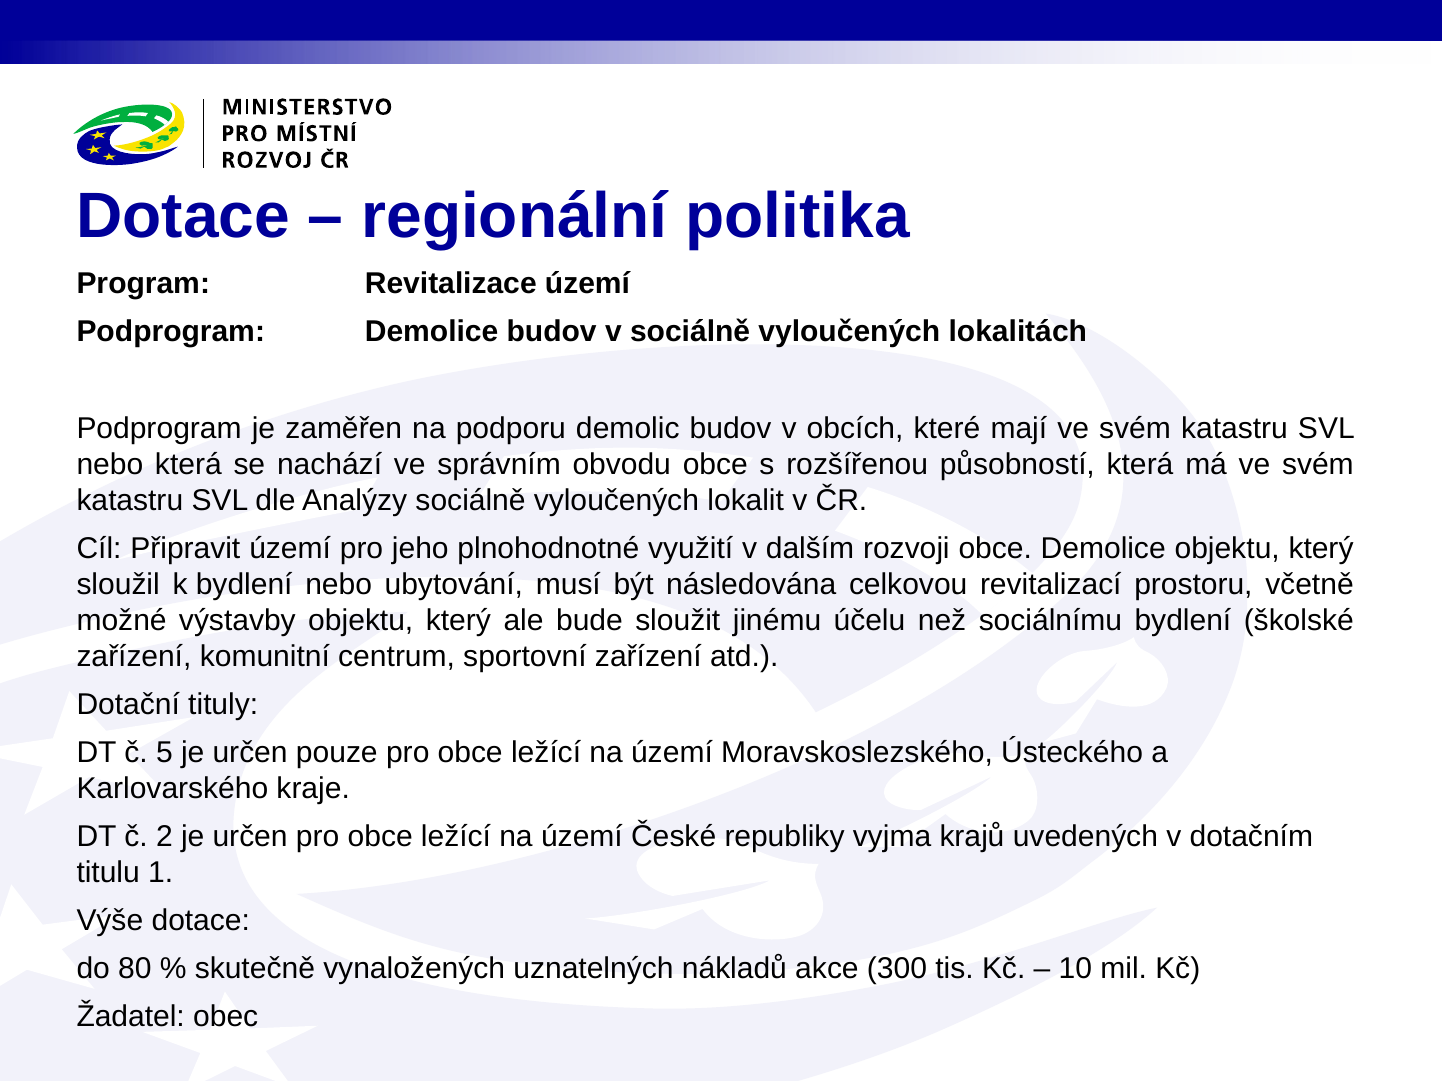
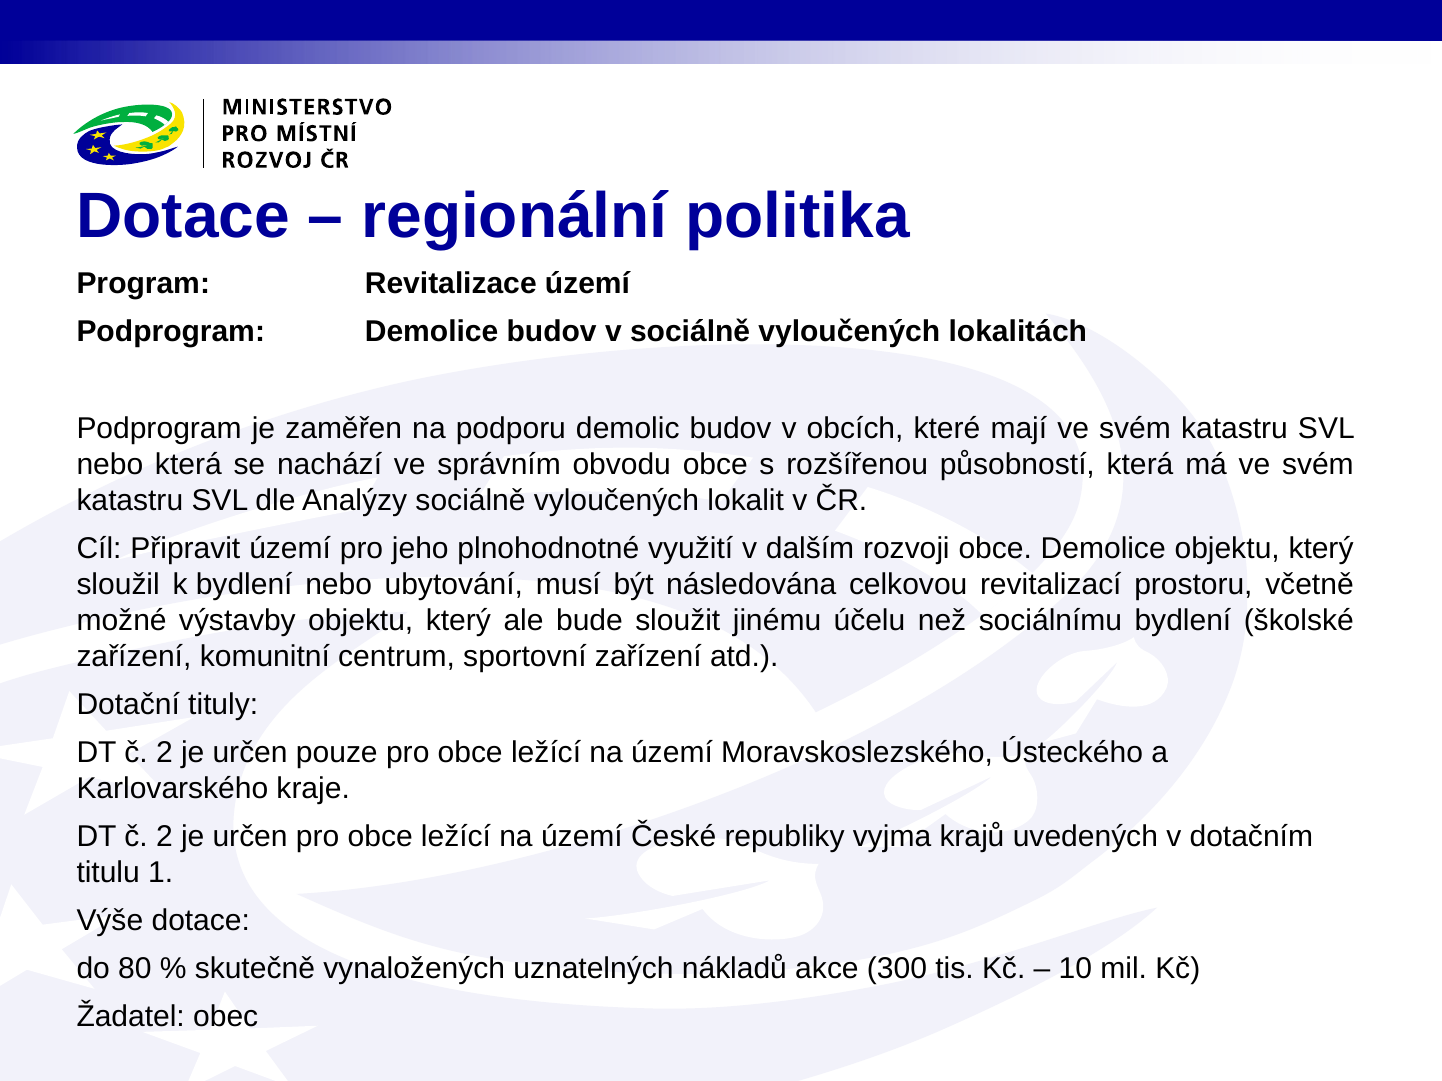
5 at (164, 753): 5 -> 2
